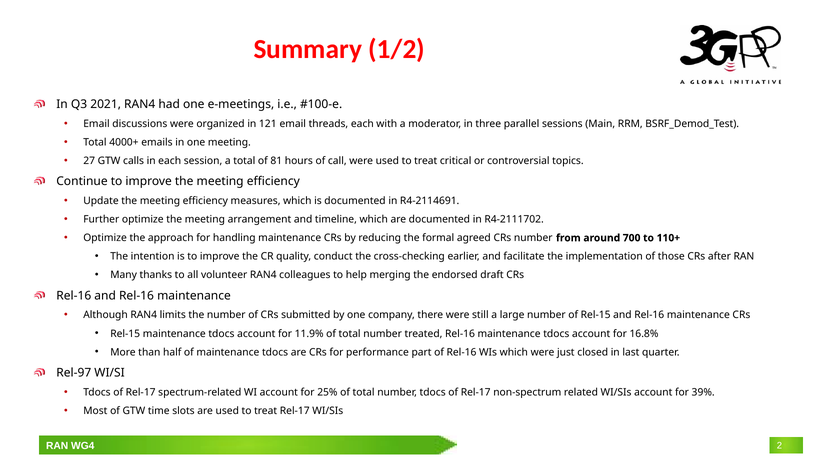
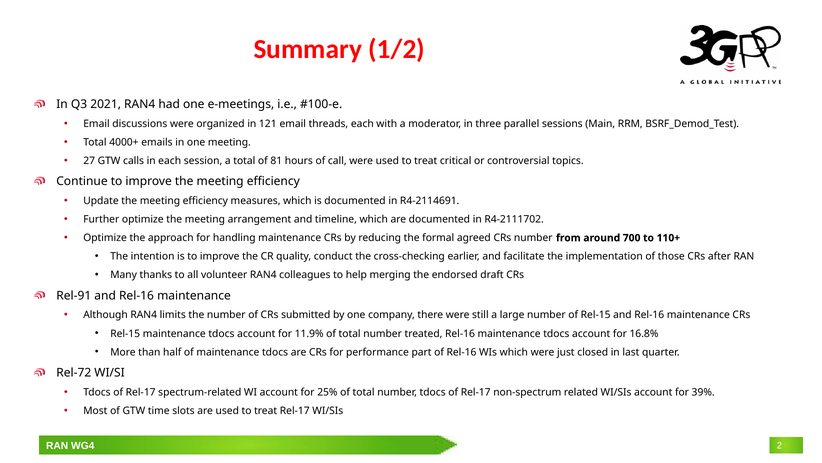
Rel-16 at (74, 295): Rel-16 -> Rel-91
Rel-97: Rel-97 -> Rel-72
